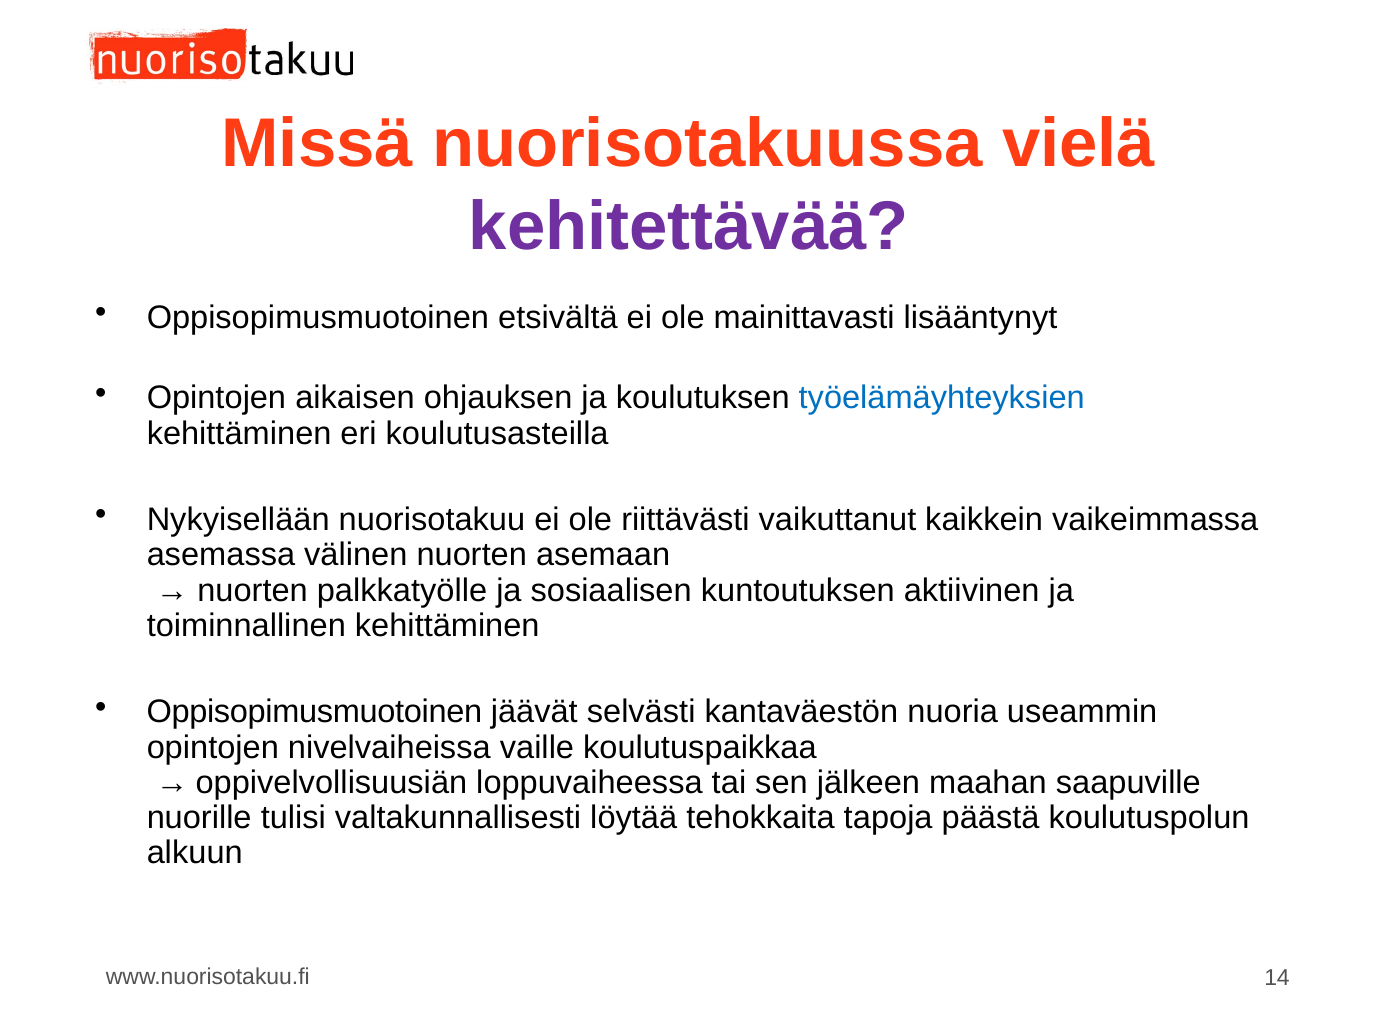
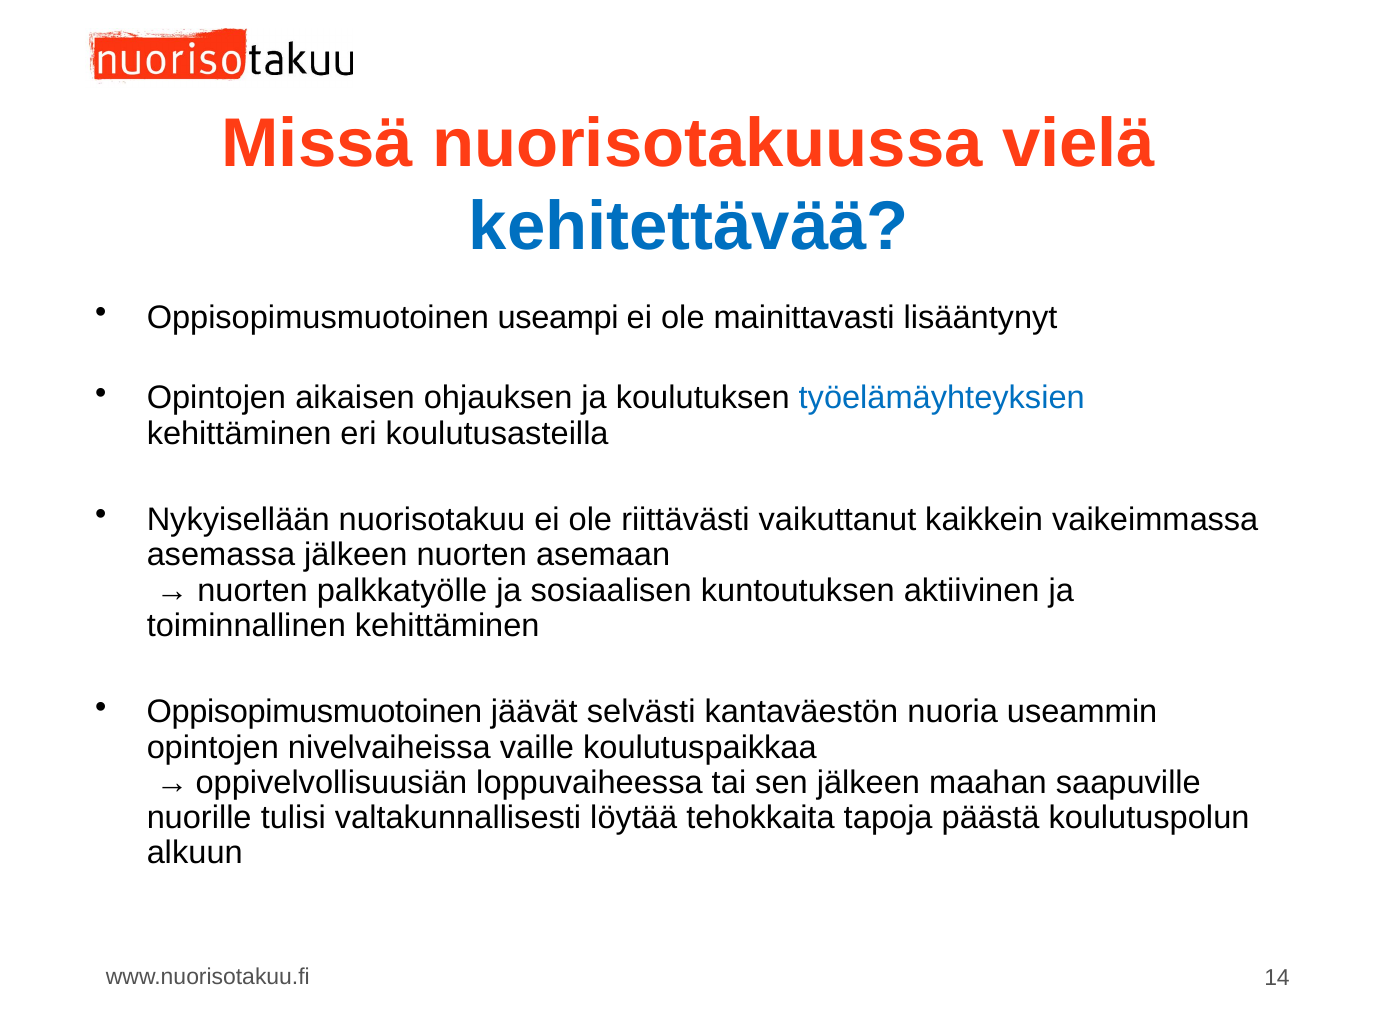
kehitettävää colour: purple -> blue
etsivältä: etsivältä -> useampi
asemassa välinen: välinen -> jälkeen
